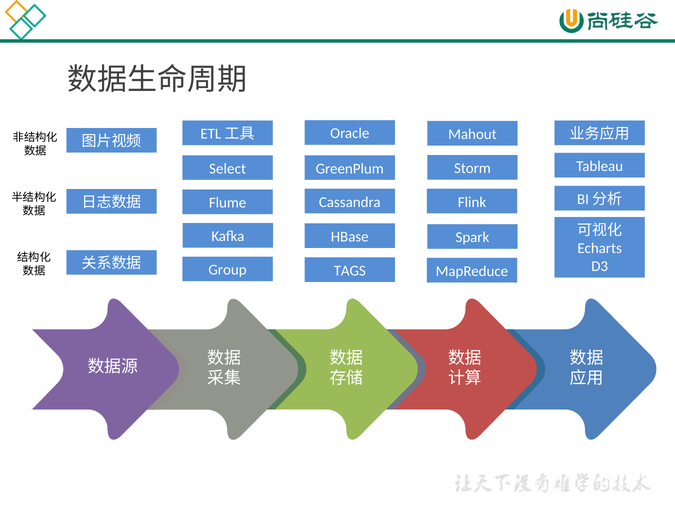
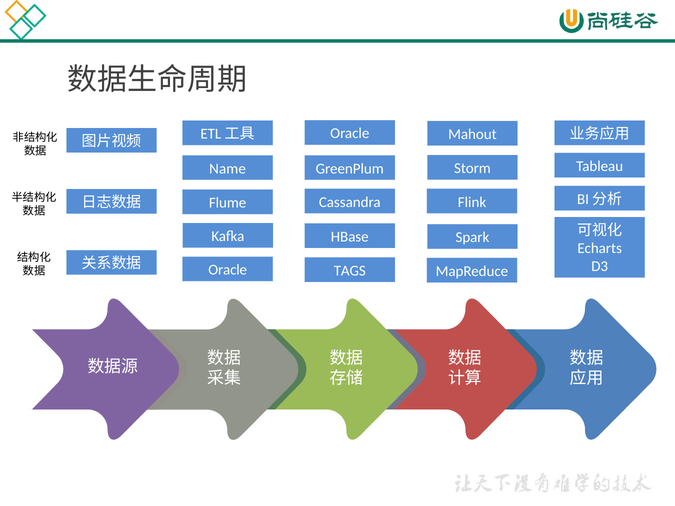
Select: Select -> Name
Group at (228, 270): Group -> Oracle
